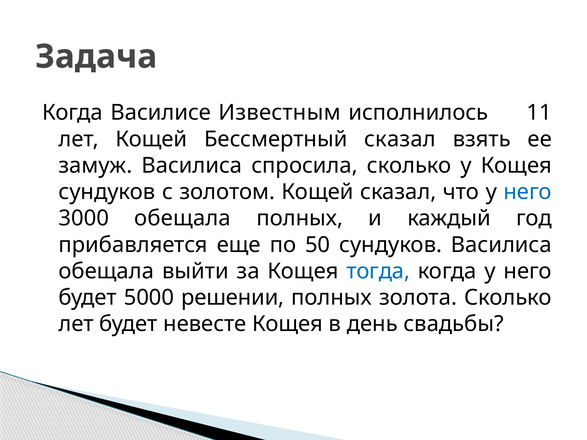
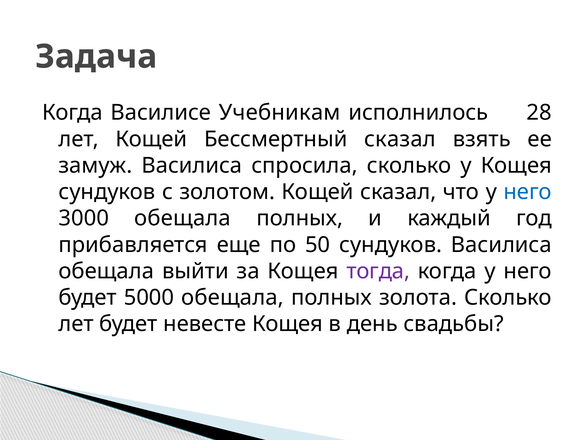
Известным: Известным -> Учебникам
11: 11 -> 28
тогда colour: blue -> purple
5000 решении: решении -> обещала
